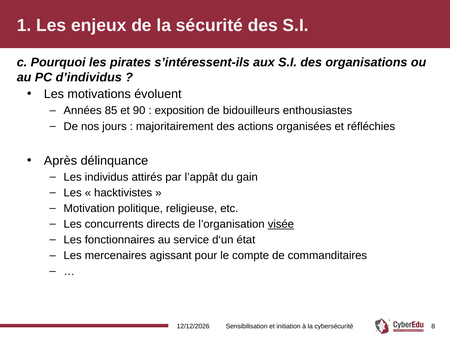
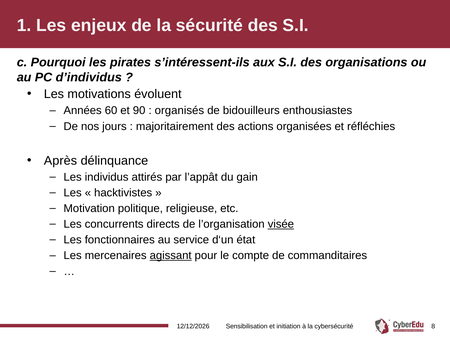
85: 85 -> 60
exposition: exposition -> organisés
agissant underline: none -> present
